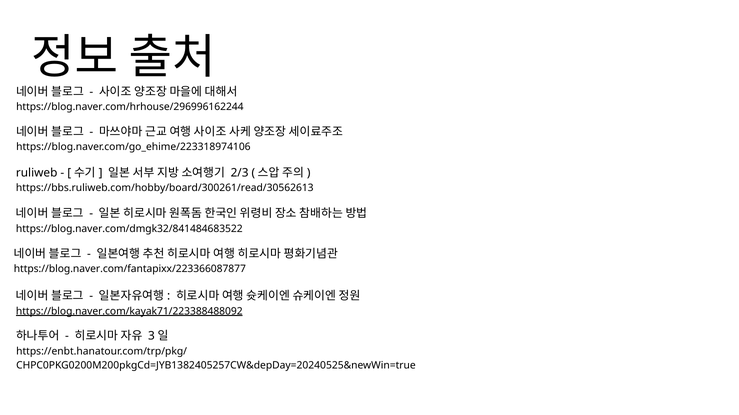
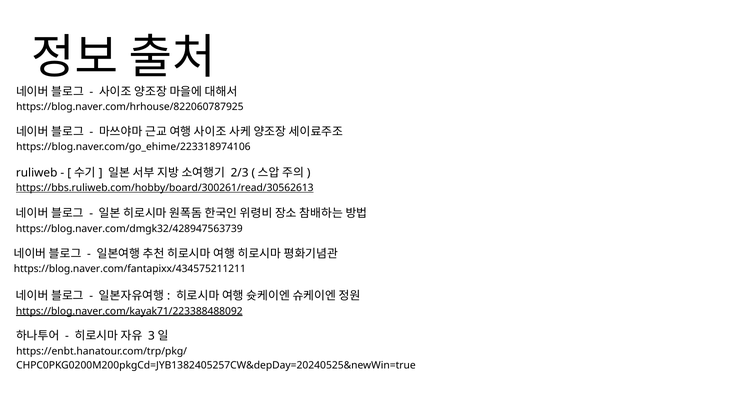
https://blog.naver.com/hrhouse/296996162244: https://blog.naver.com/hrhouse/296996162244 -> https://blog.naver.com/hrhouse/822060787925
https://bbs.ruliweb.com/hobby/board/300261/read/30562613 underline: none -> present
https://blog.naver.com/dmgk32/841484683522: https://blog.naver.com/dmgk32/841484683522 -> https://blog.naver.com/dmgk32/428947563739
https://blog.naver.com/fantapixx/223366087877: https://blog.naver.com/fantapixx/223366087877 -> https://blog.naver.com/fantapixx/434575211211
